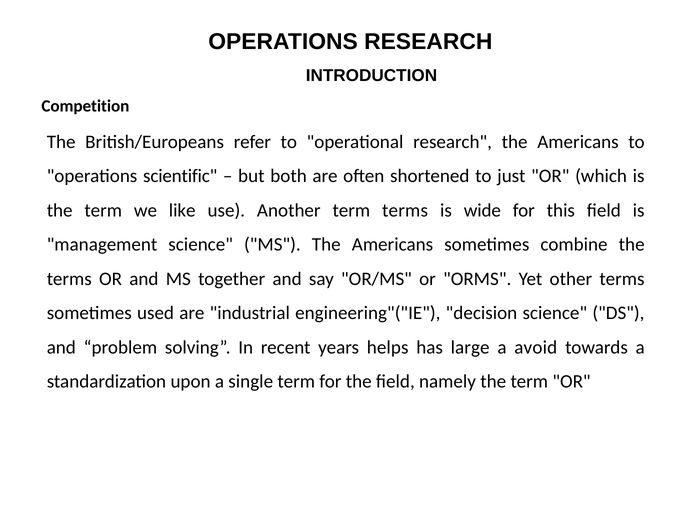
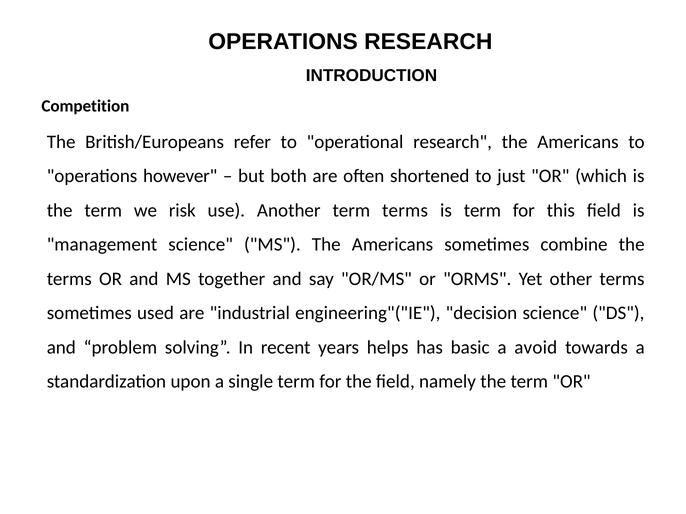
scientific: scientific -> however
like: like -> risk
is wide: wide -> term
large: large -> basic
